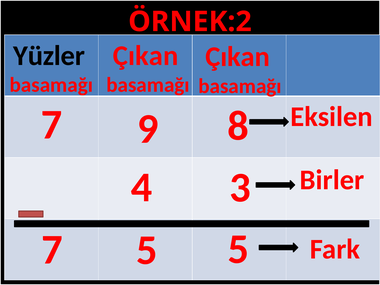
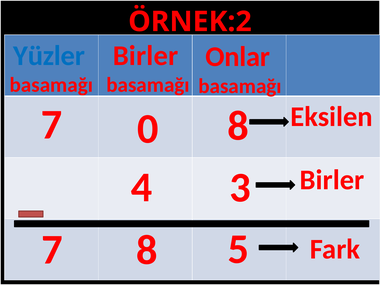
Yüzler colour: black -> blue
Çıkan at (146, 56): Çıkan -> Birler
Çıkan at (238, 57): Çıkan -> Onlar
9: 9 -> 0
7 5: 5 -> 8
